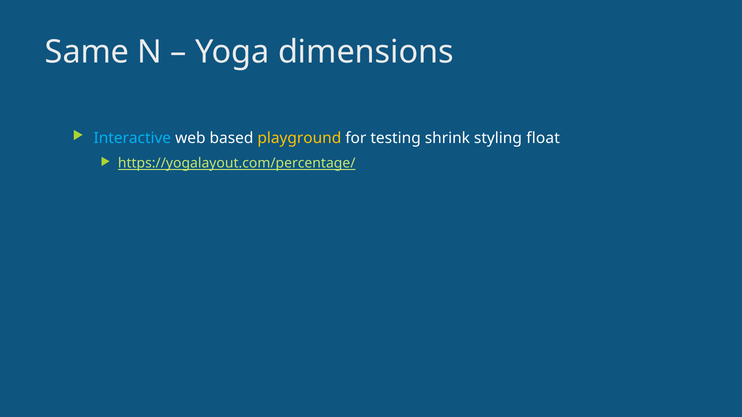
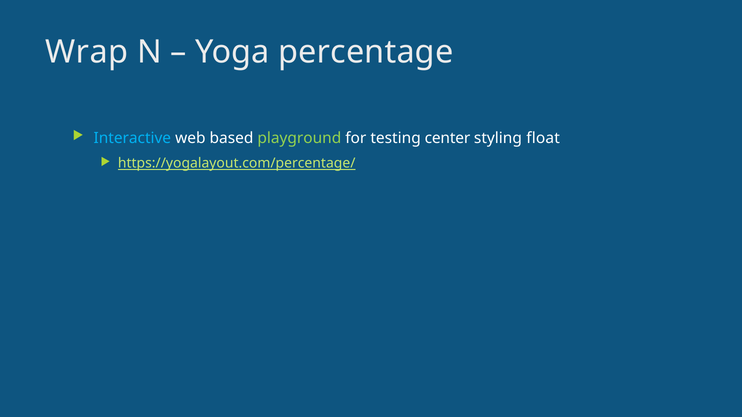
Same: Same -> Wrap
dimensions: dimensions -> percentage
playground colour: yellow -> light green
shrink: shrink -> center
